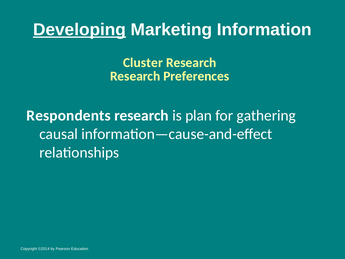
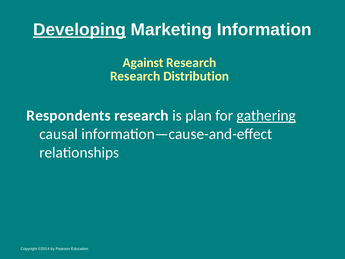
Cluster: Cluster -> Against
Preferences: Preferences -> Distribution
gathering underline: none -> present
